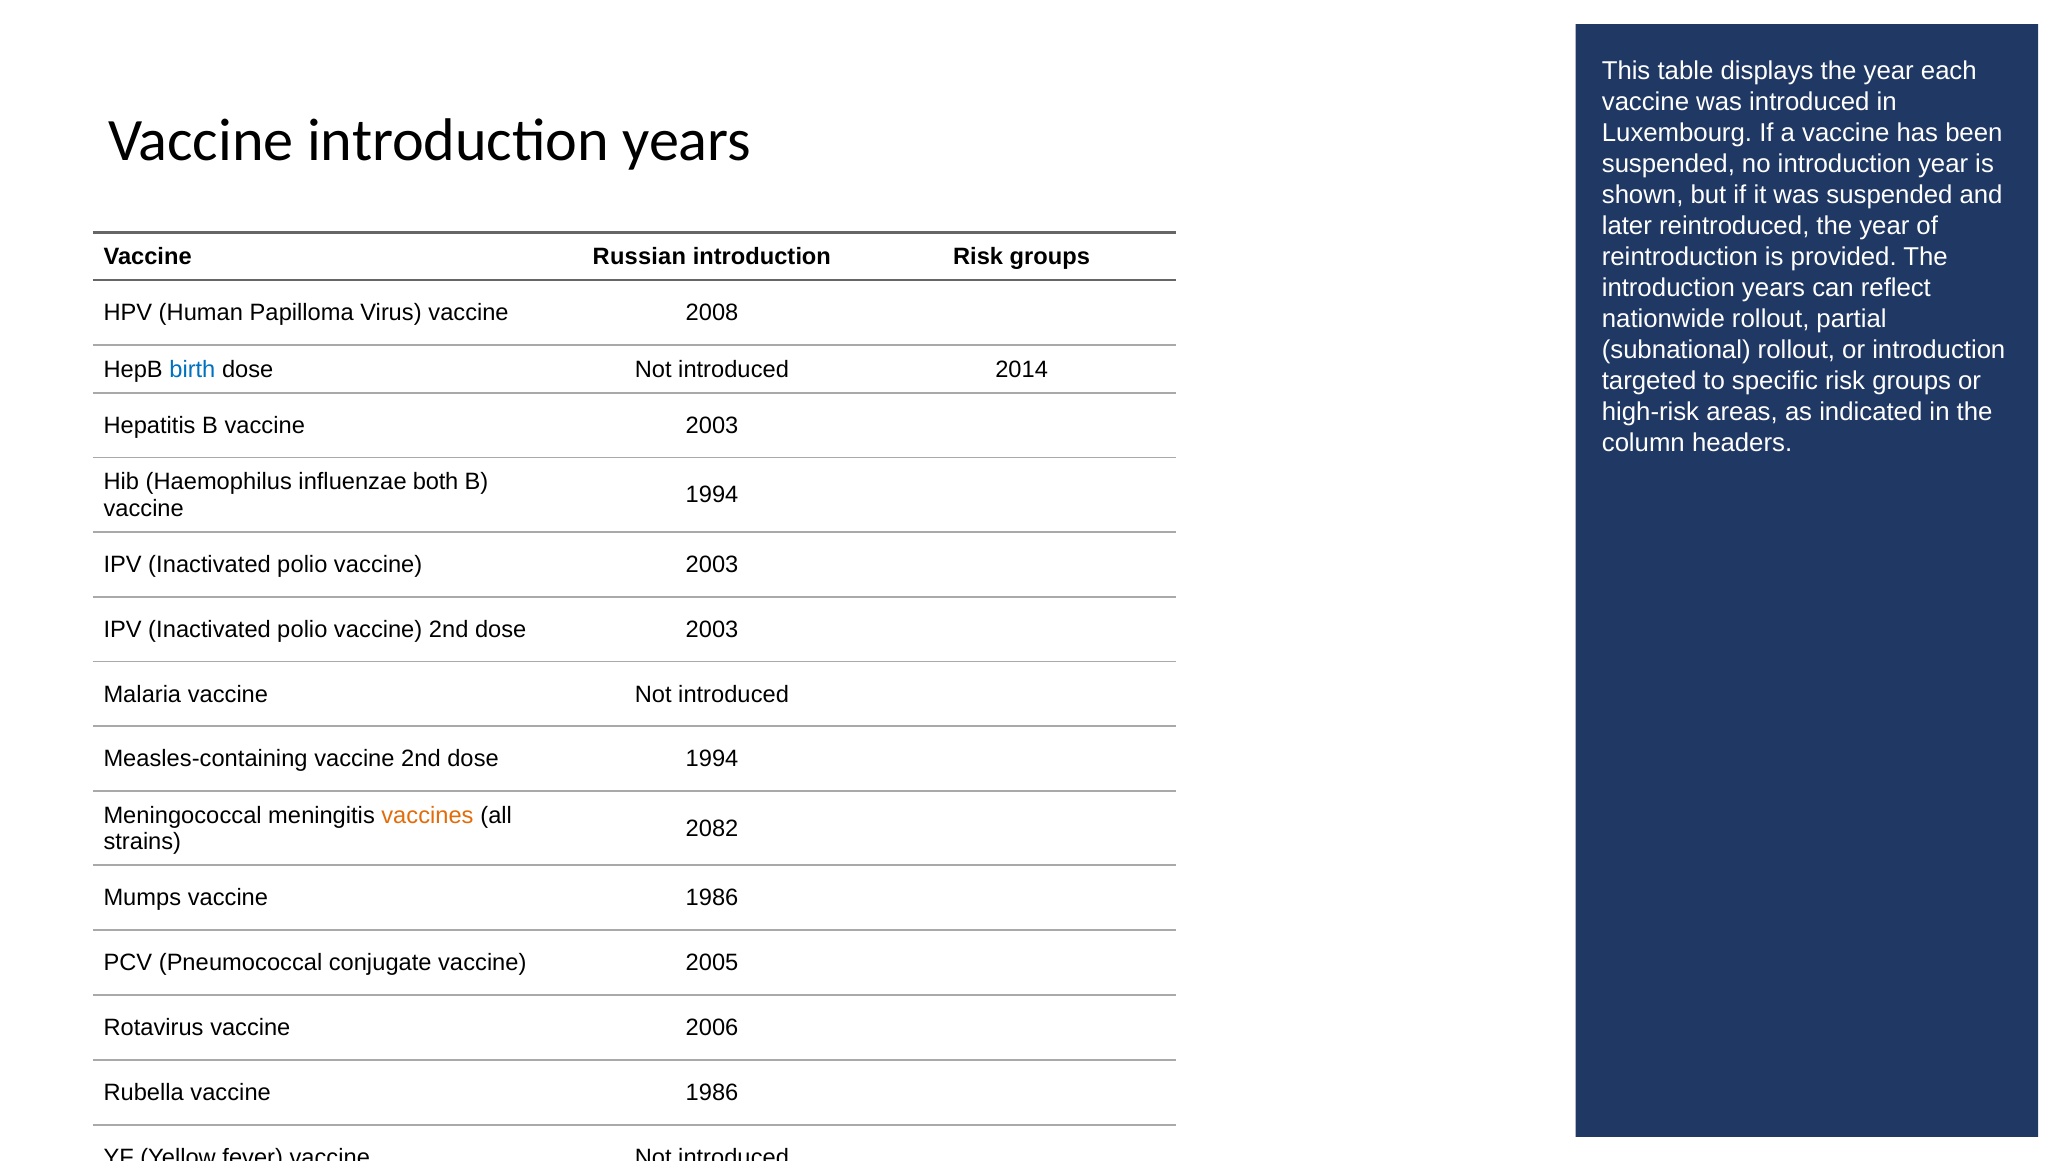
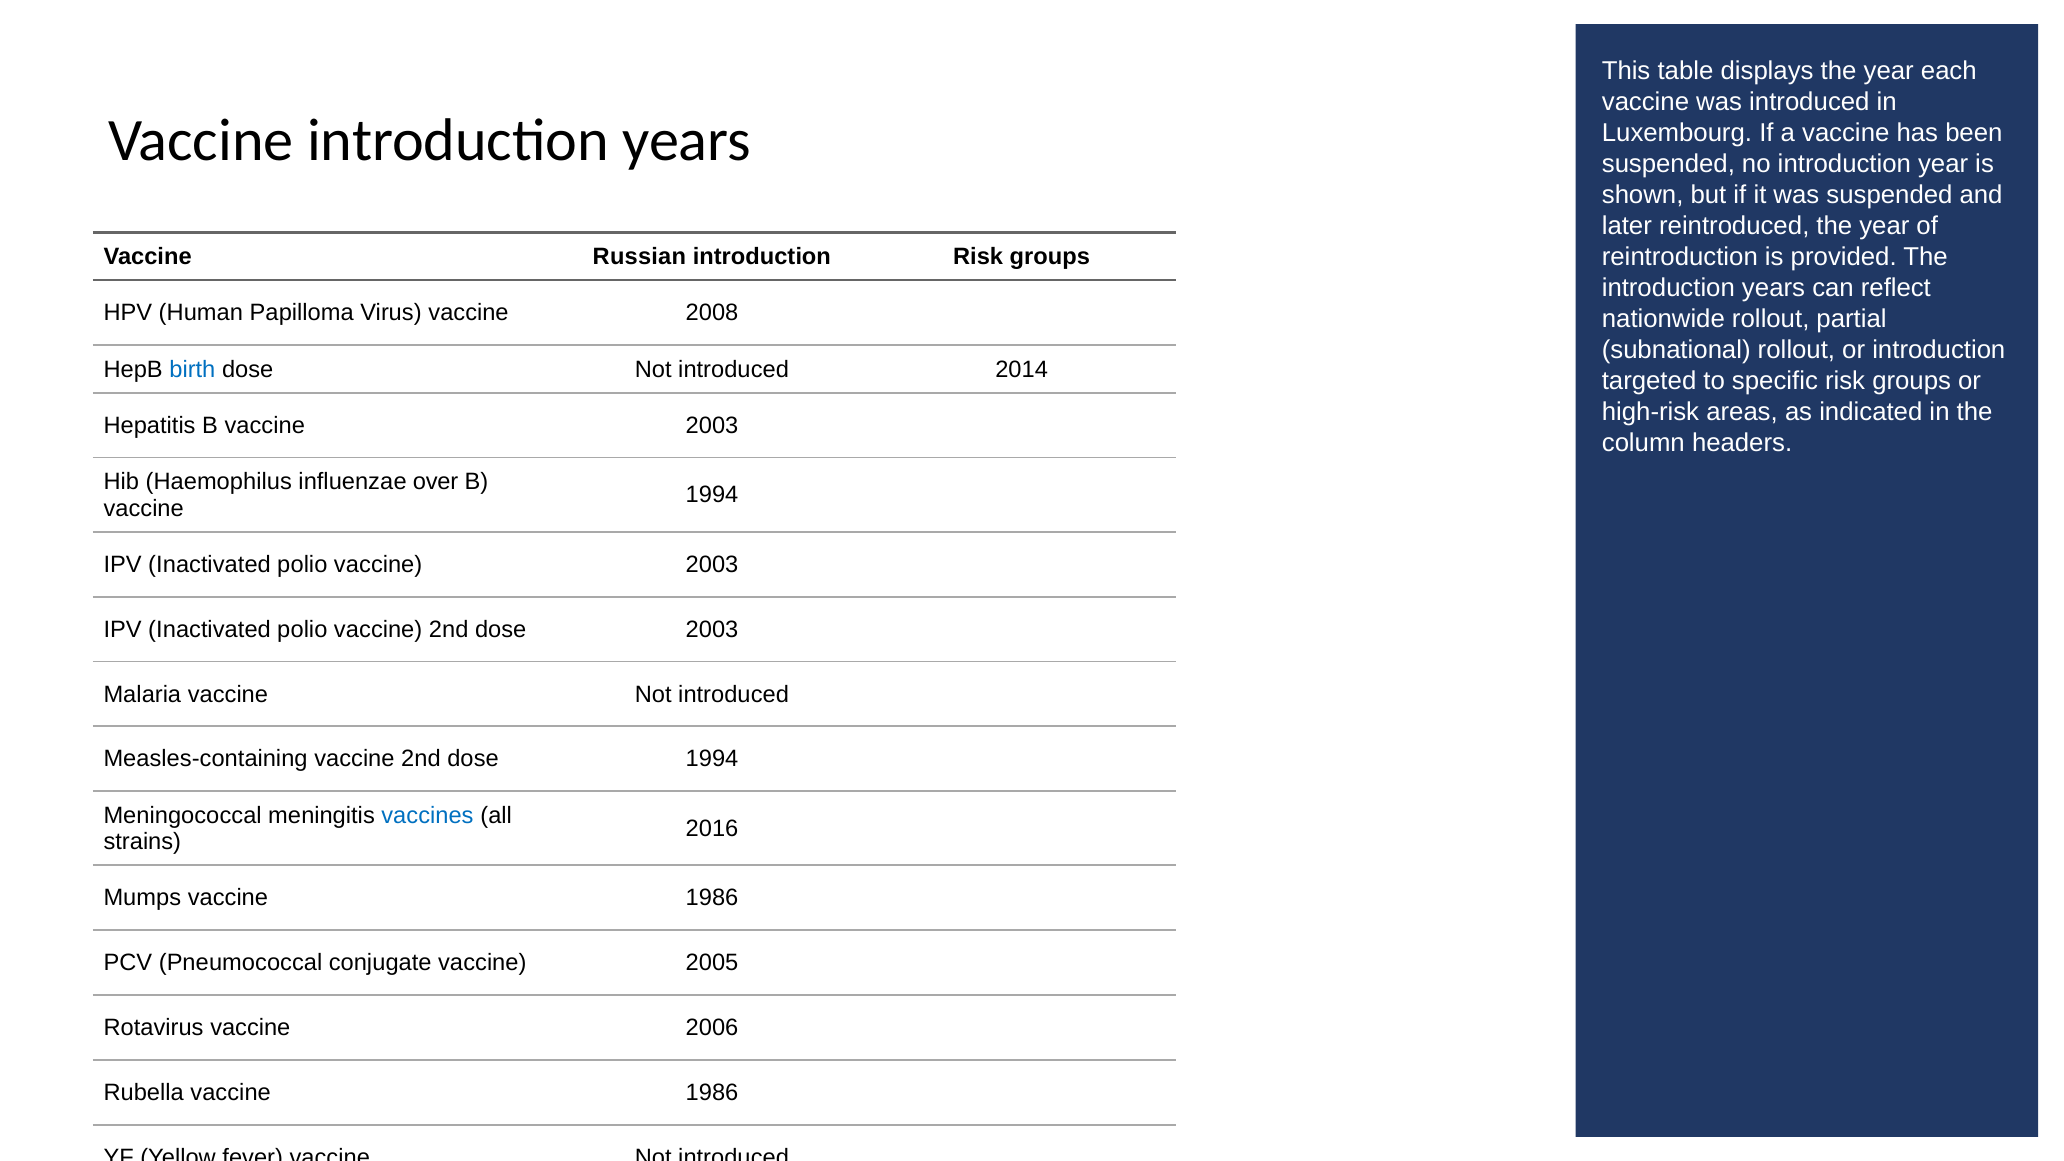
both: both -> over
vaccines colour: orange -> blue
2082: 2082 -> 2016
